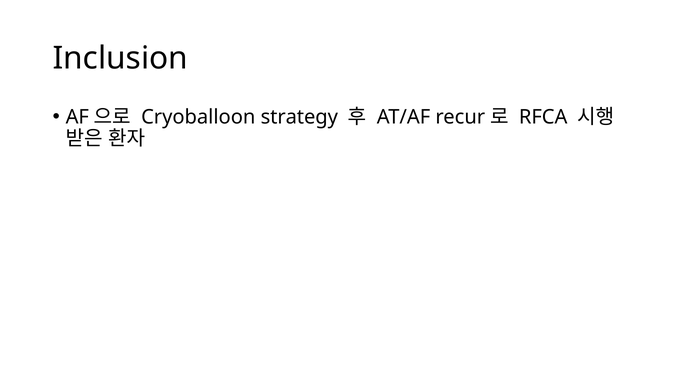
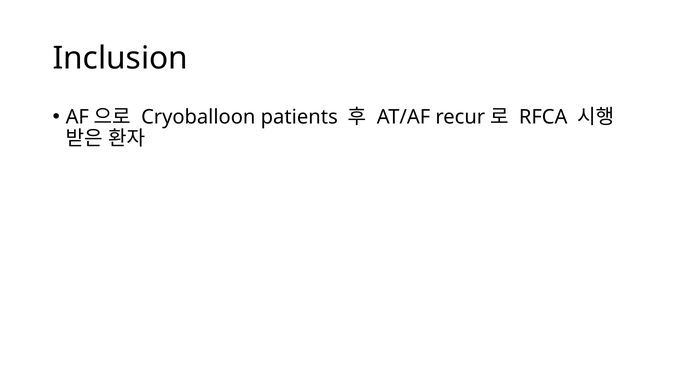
strategy: strategy -> patients
